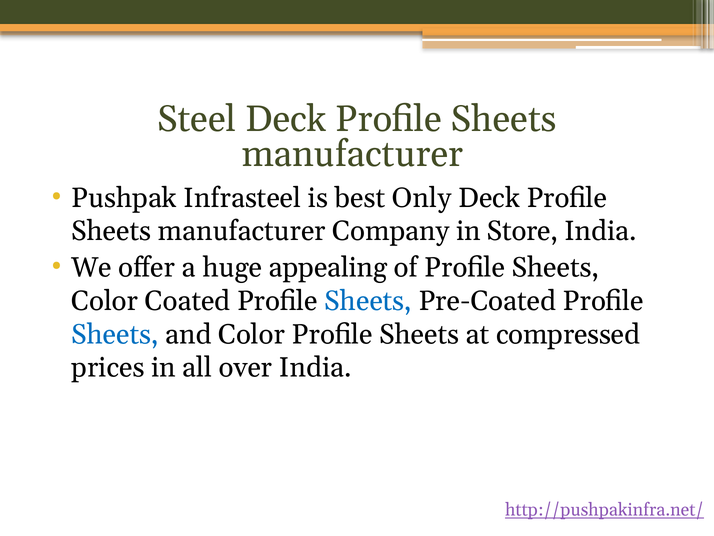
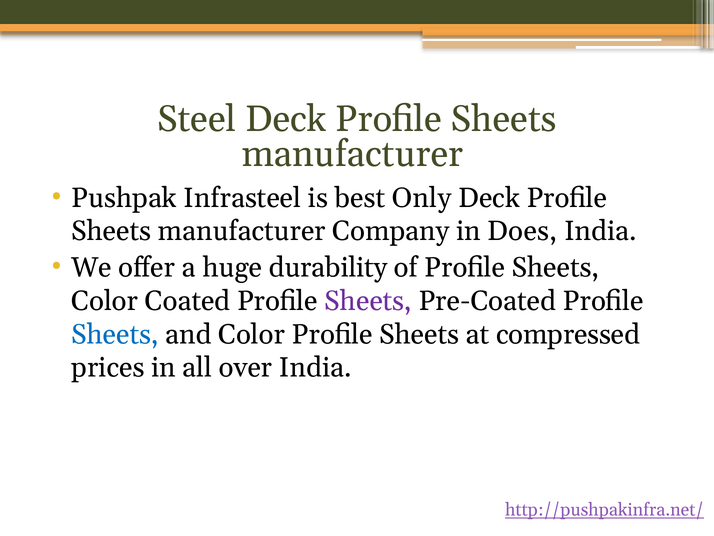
Store: Store -> Does
appealing: appealing -> durability
Sheets at (368, 301) colour: blue -> purple
